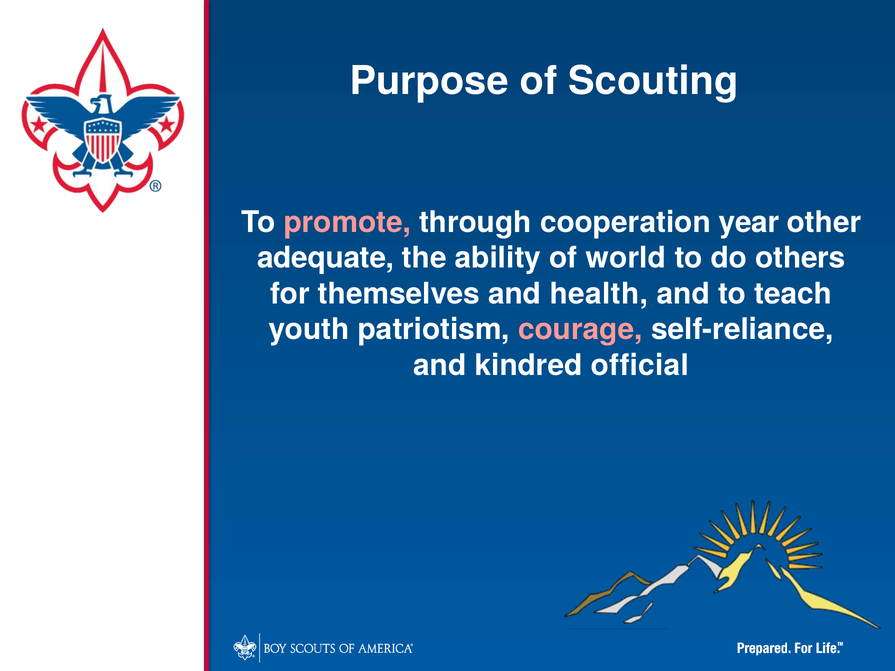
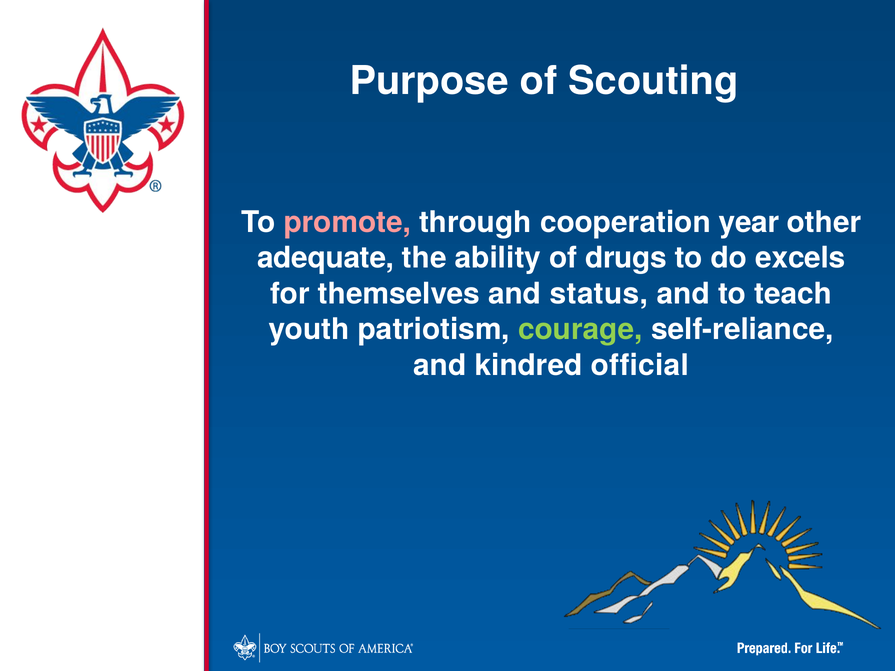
world: world -> drugs
others: others -> excels
health: health -> status
courage colour: pink -> light green
